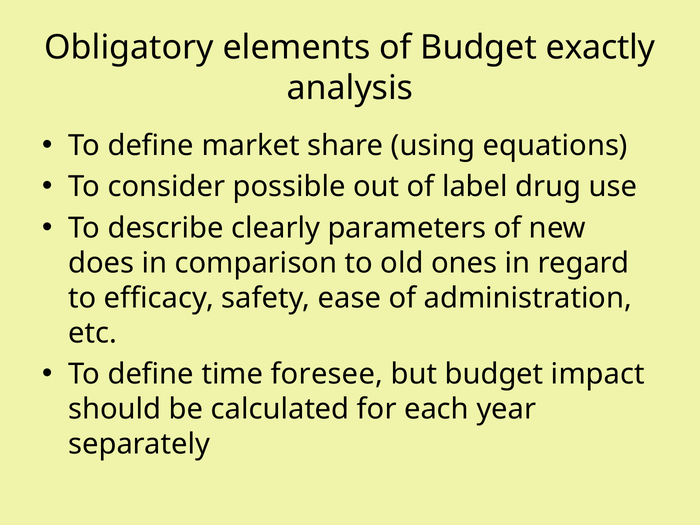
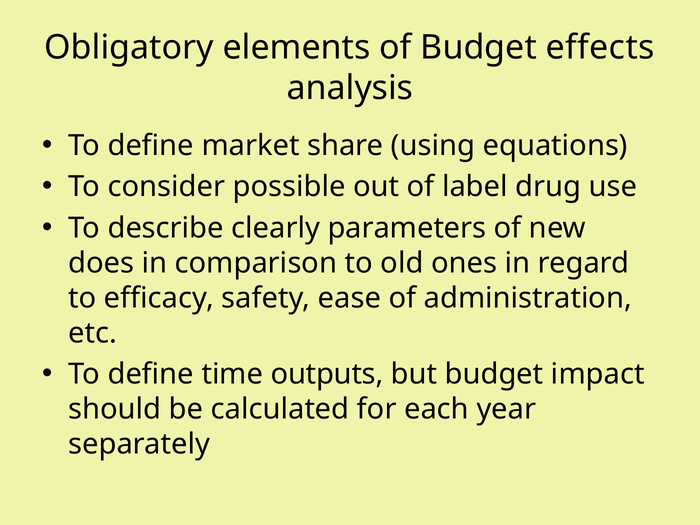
exactly: exactly -> effects
foresee: foresee -> outputs
